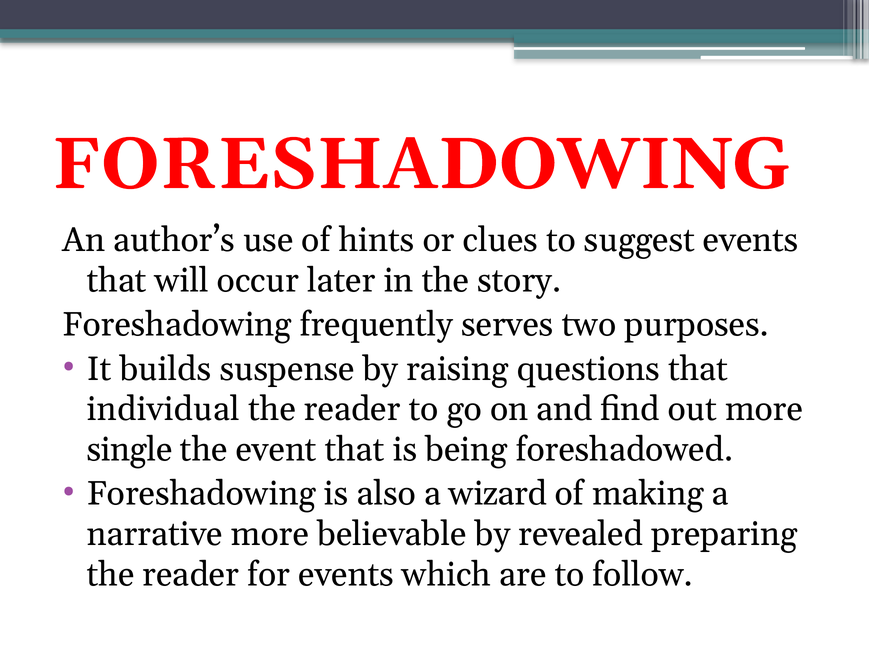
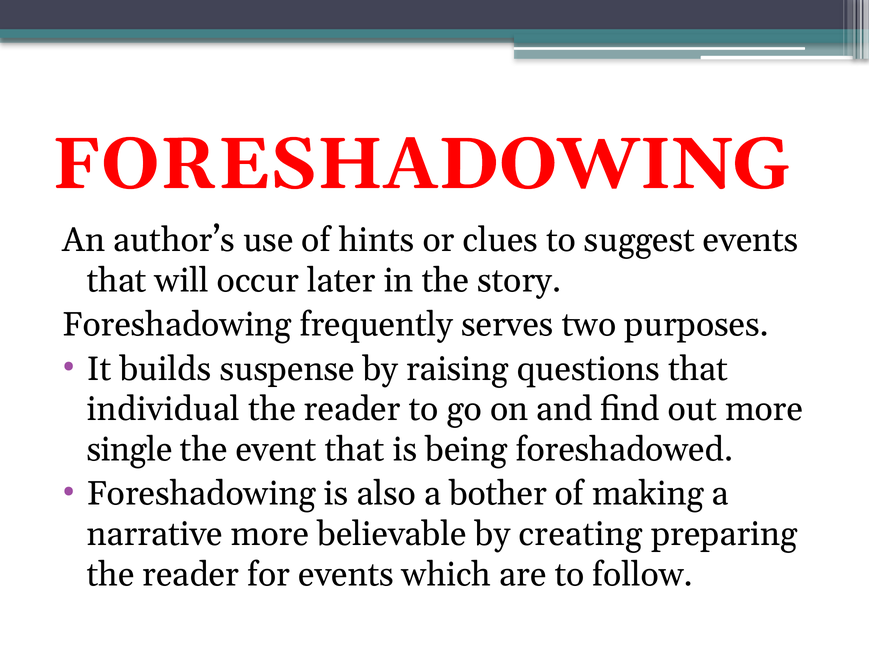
wizard: wizard -> bother
revealed: revealed -> creating
